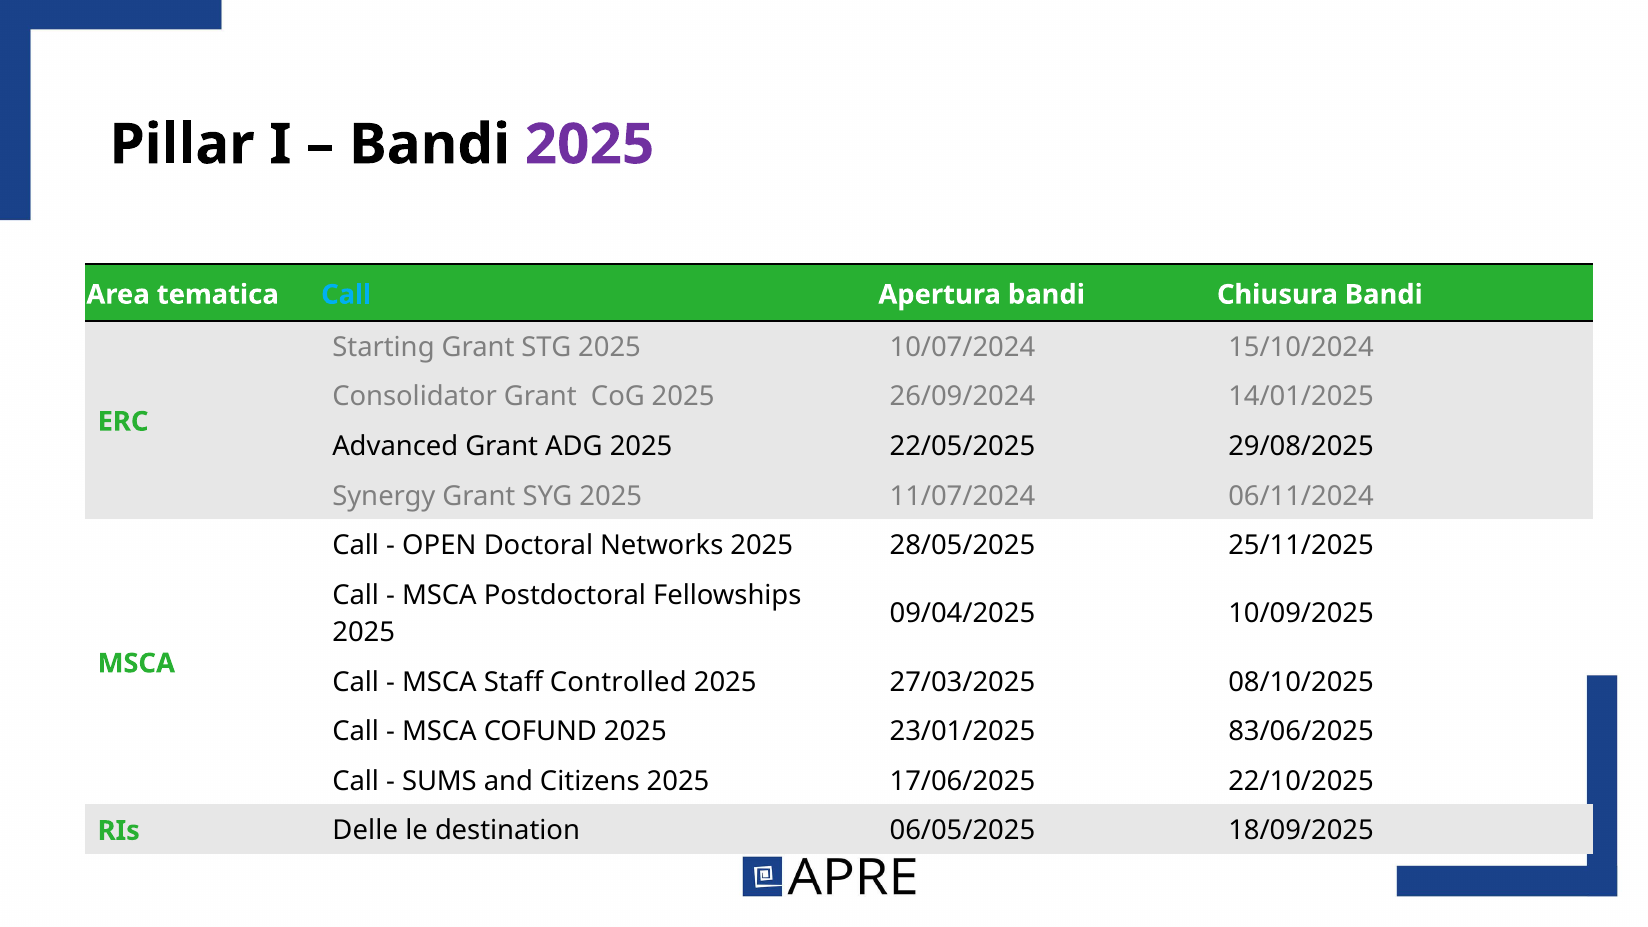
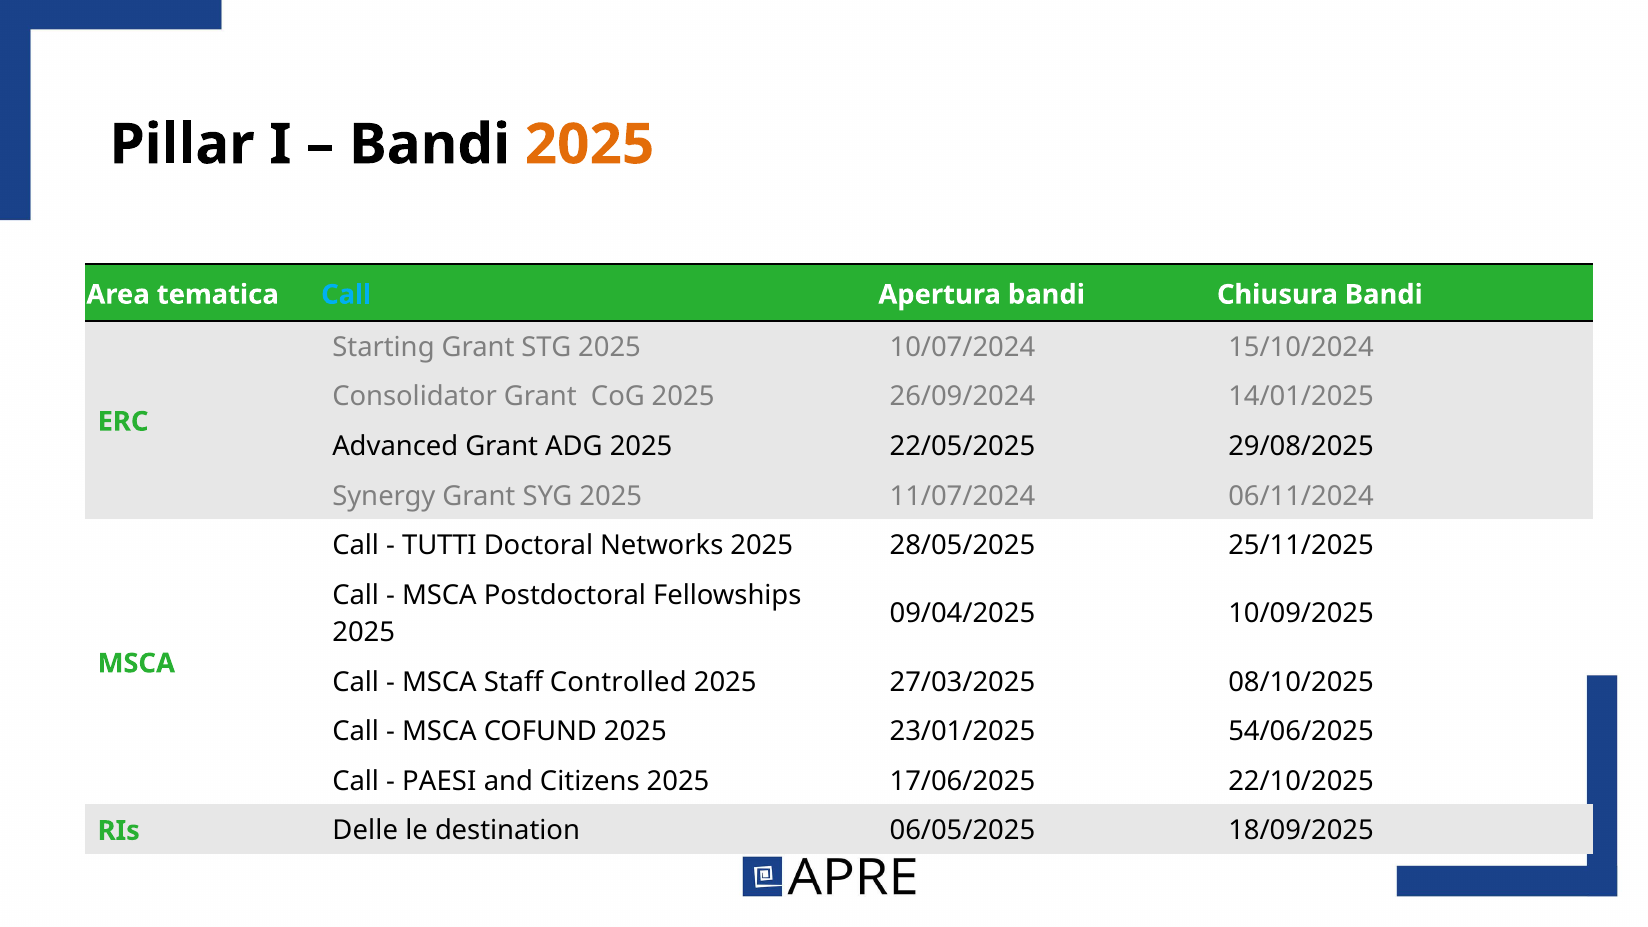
2025 at (590, 145) colour: purple -> orange
OPEN: OPEN -> TUTTI
83/06/2025: 83/06/2025 -> 54/06/2025
SUMS: SUMS -> PAESI
